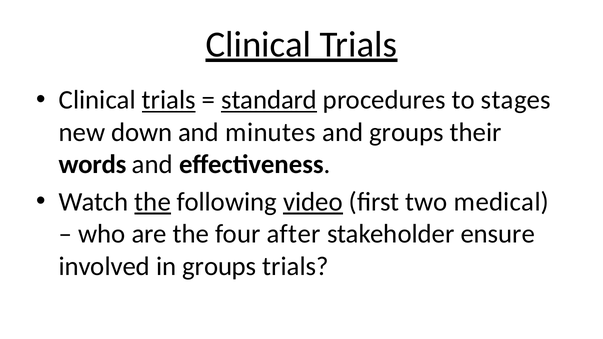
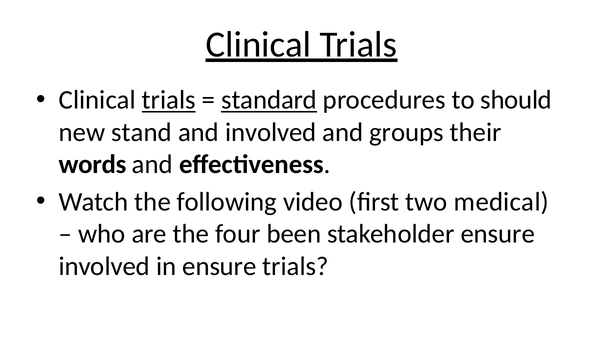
stages: stages -> should
down: down -> stand
and minutes: minutes -> involved
the at (153, 202) underline: present -> none
video underline: present -> none
after: after -> been
in groups: groups -> ensure
